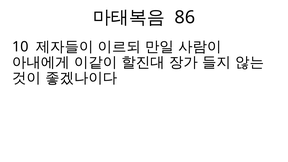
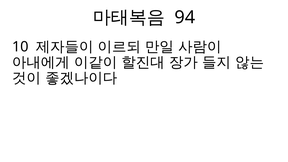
86: 86 -> 94
